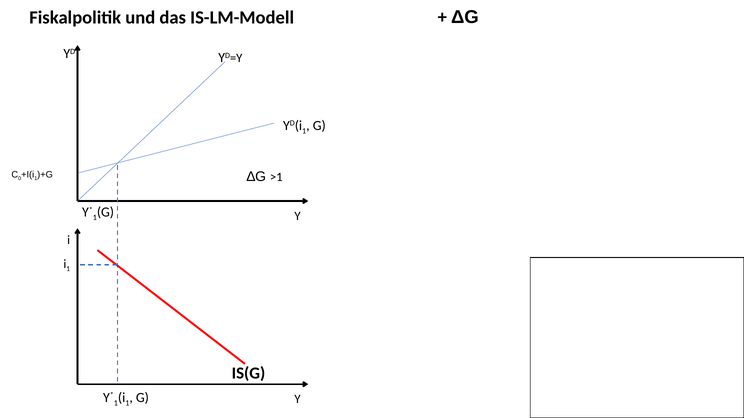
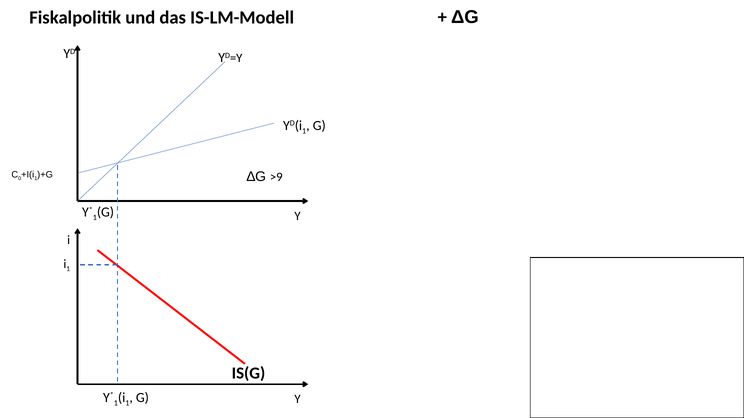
>1: >1 -> >9
